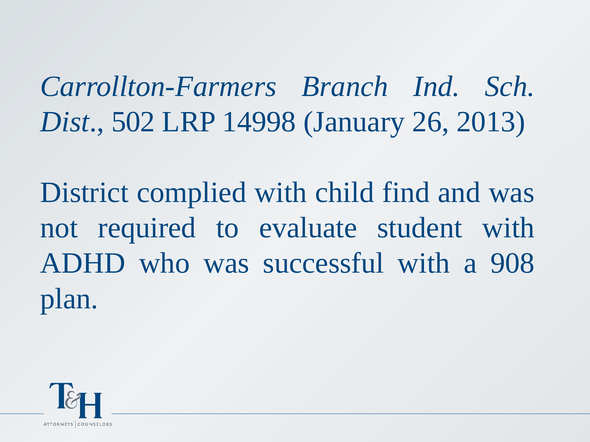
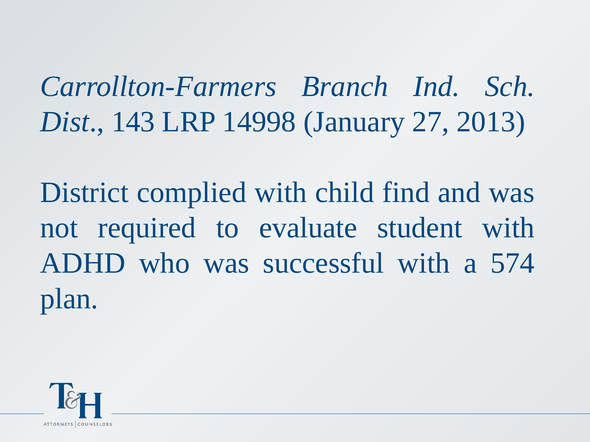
502: 502 -> 143
26: 26 -> 27
908: 908 -> 574
